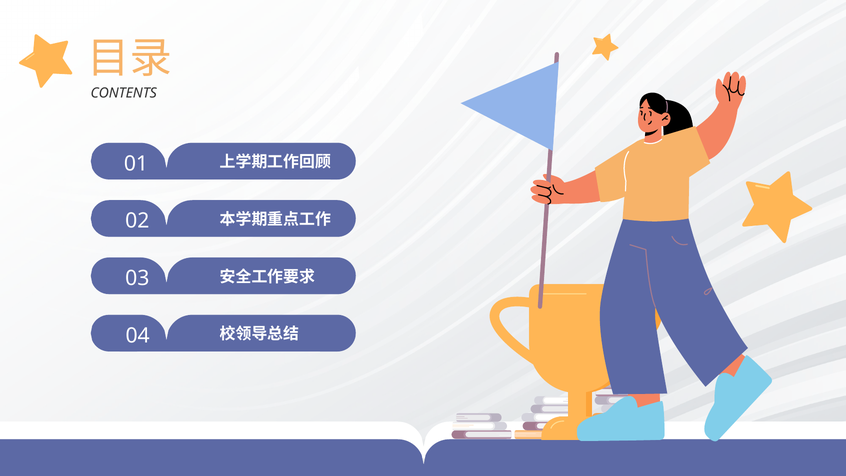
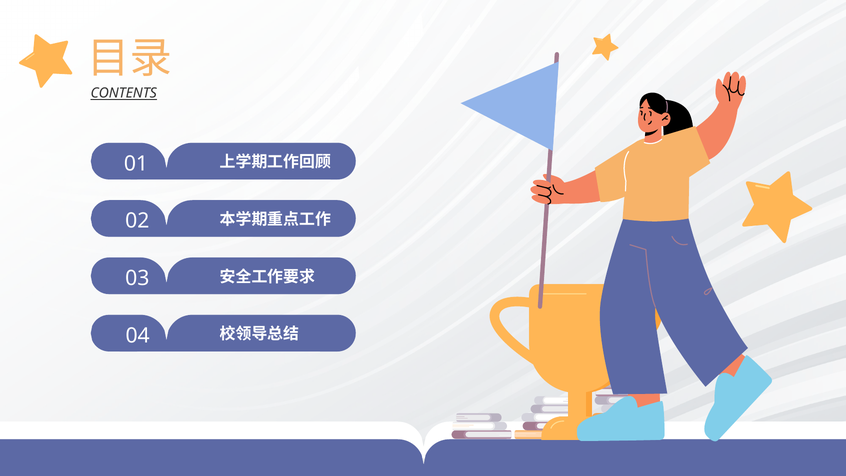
CONTENTS underline: none -> present
